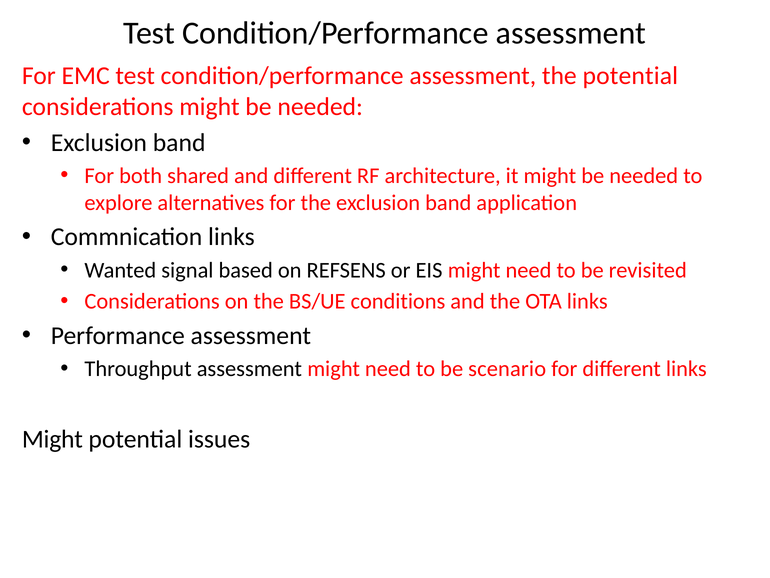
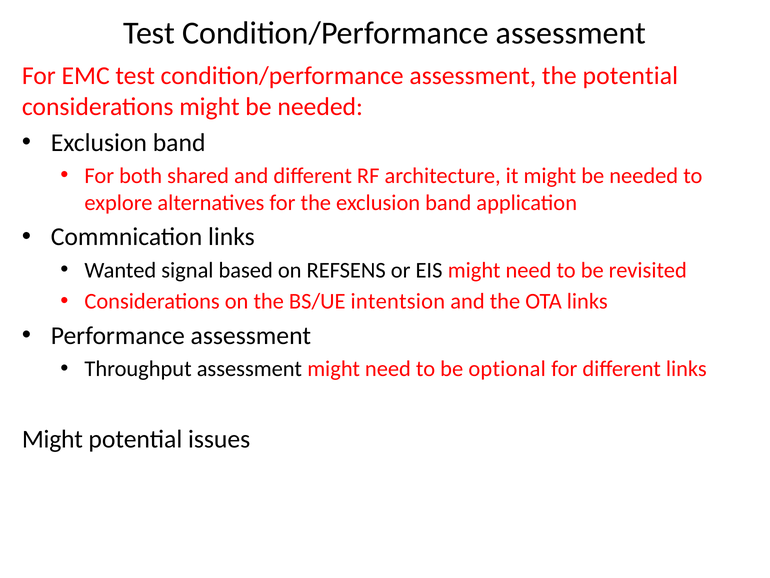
conditions: conditions -> intentsion
scenario: scenario -> optional
